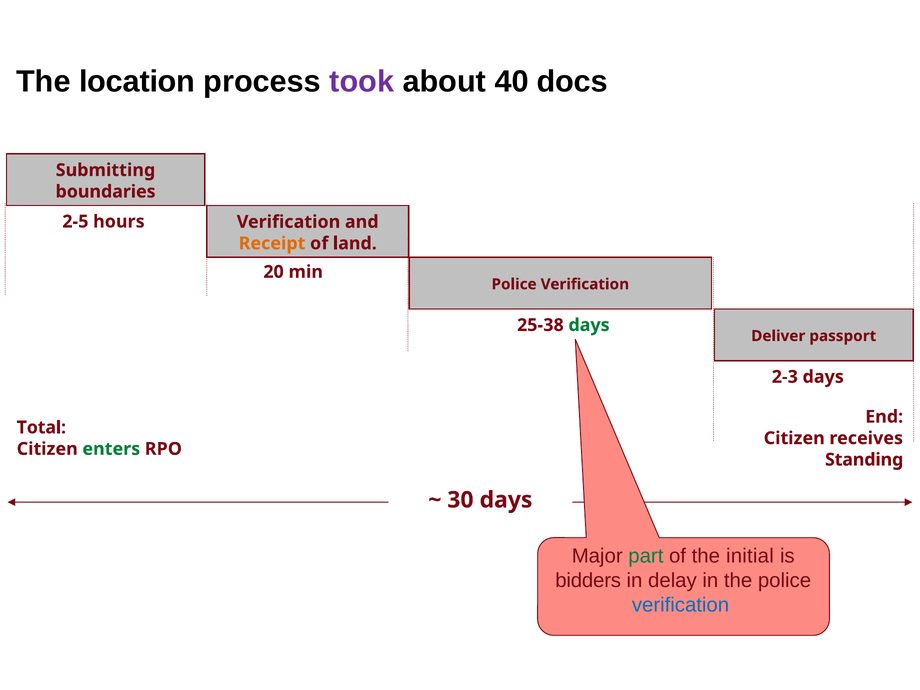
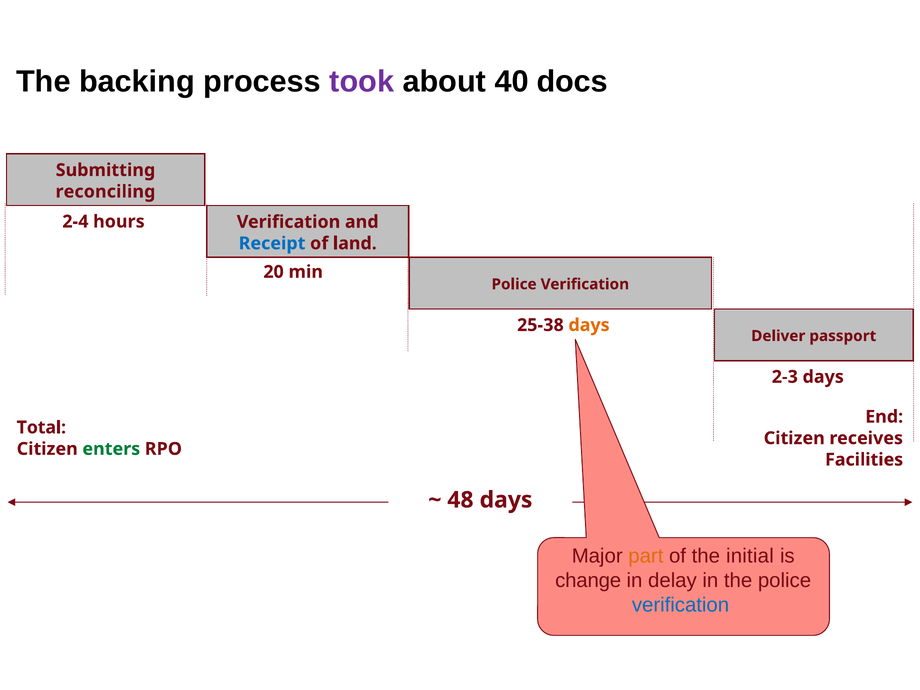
location: location -> backing
boundaries: boundaries -> reconciling
2-5: 2-5 -> 2-4
Receipt colour: orange -> blue
days at (589, 325) colour: green -> orange
Standing: Standing -> Facilities
30: 30 -> 48
part colour: green -> orange
bidders: bidders -> change
